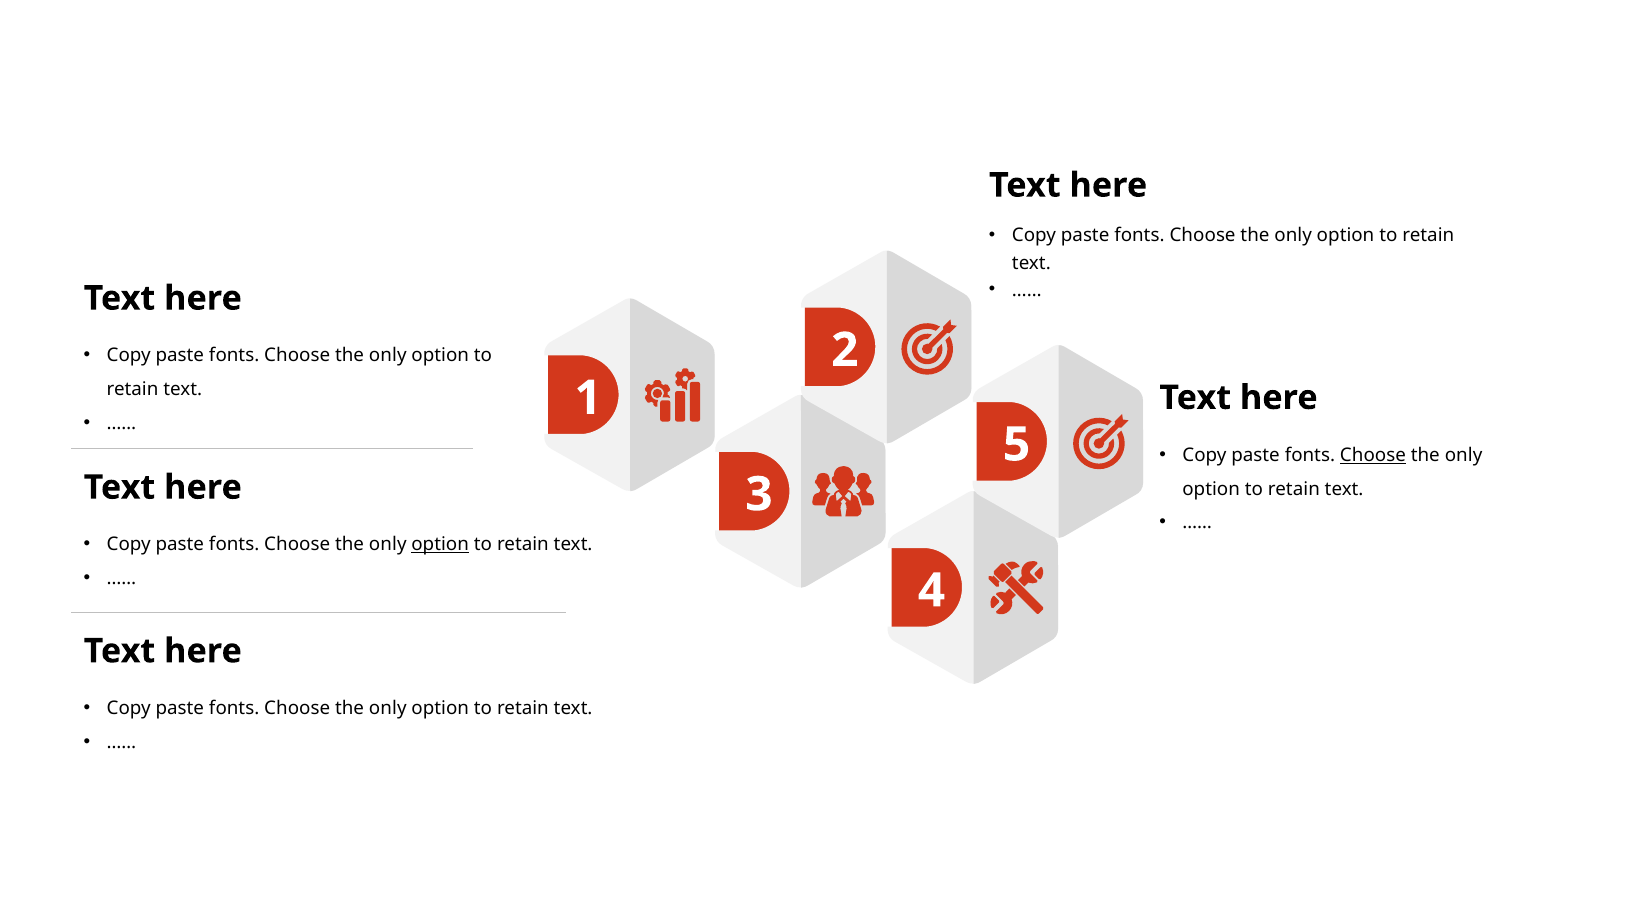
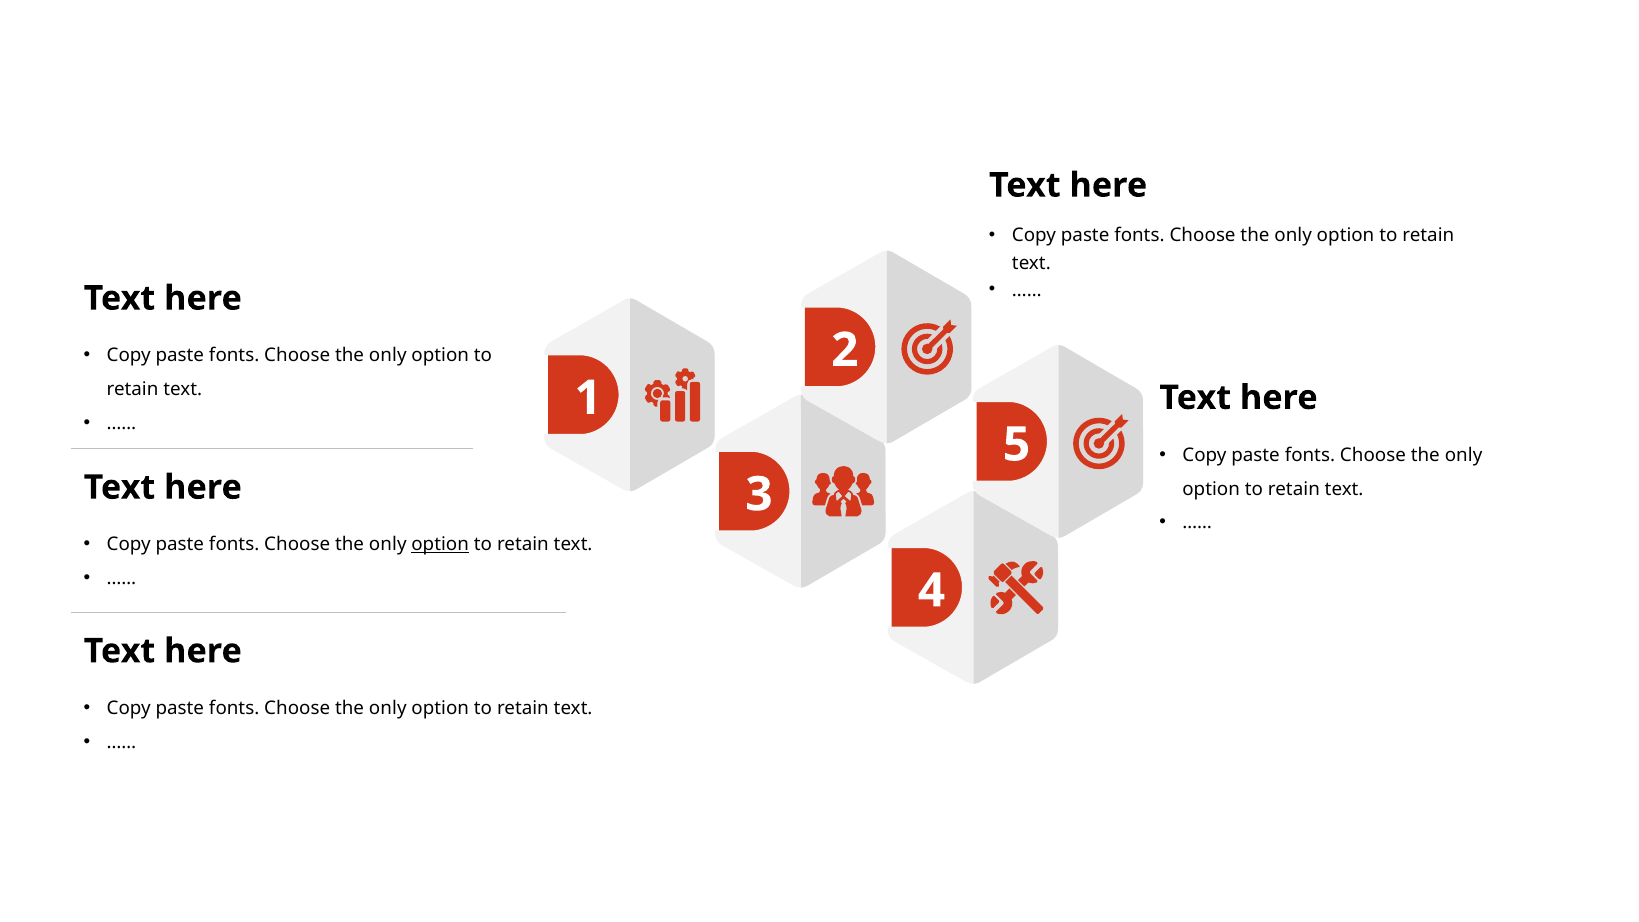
Choose at (1373, 455) underline: present -> none
